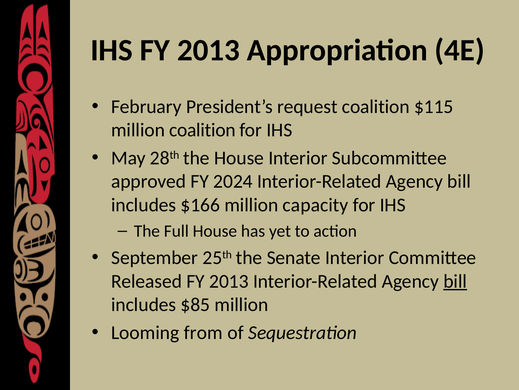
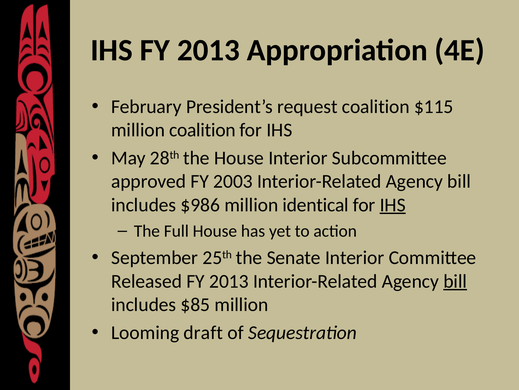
2024: 2024 -> 2003
$166: $166 -> $986
capacity: capacity -> identical
IHS at (393, 205) underline: none -> present
from: from -> draft
